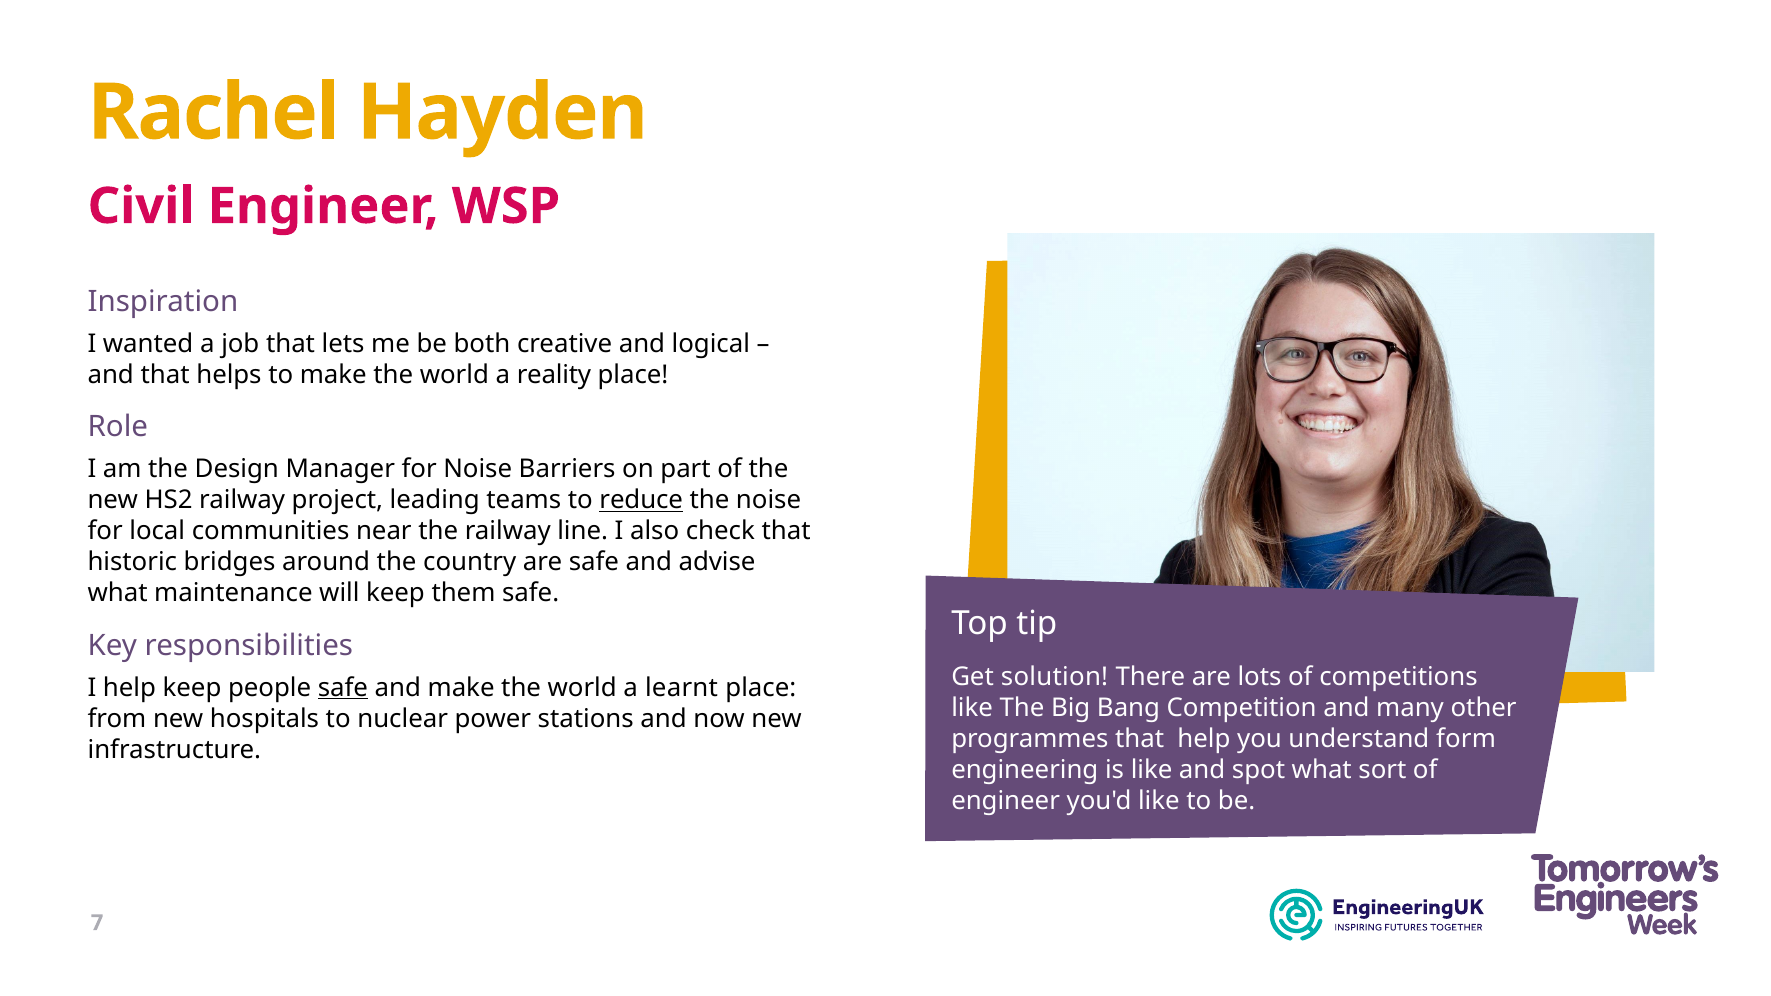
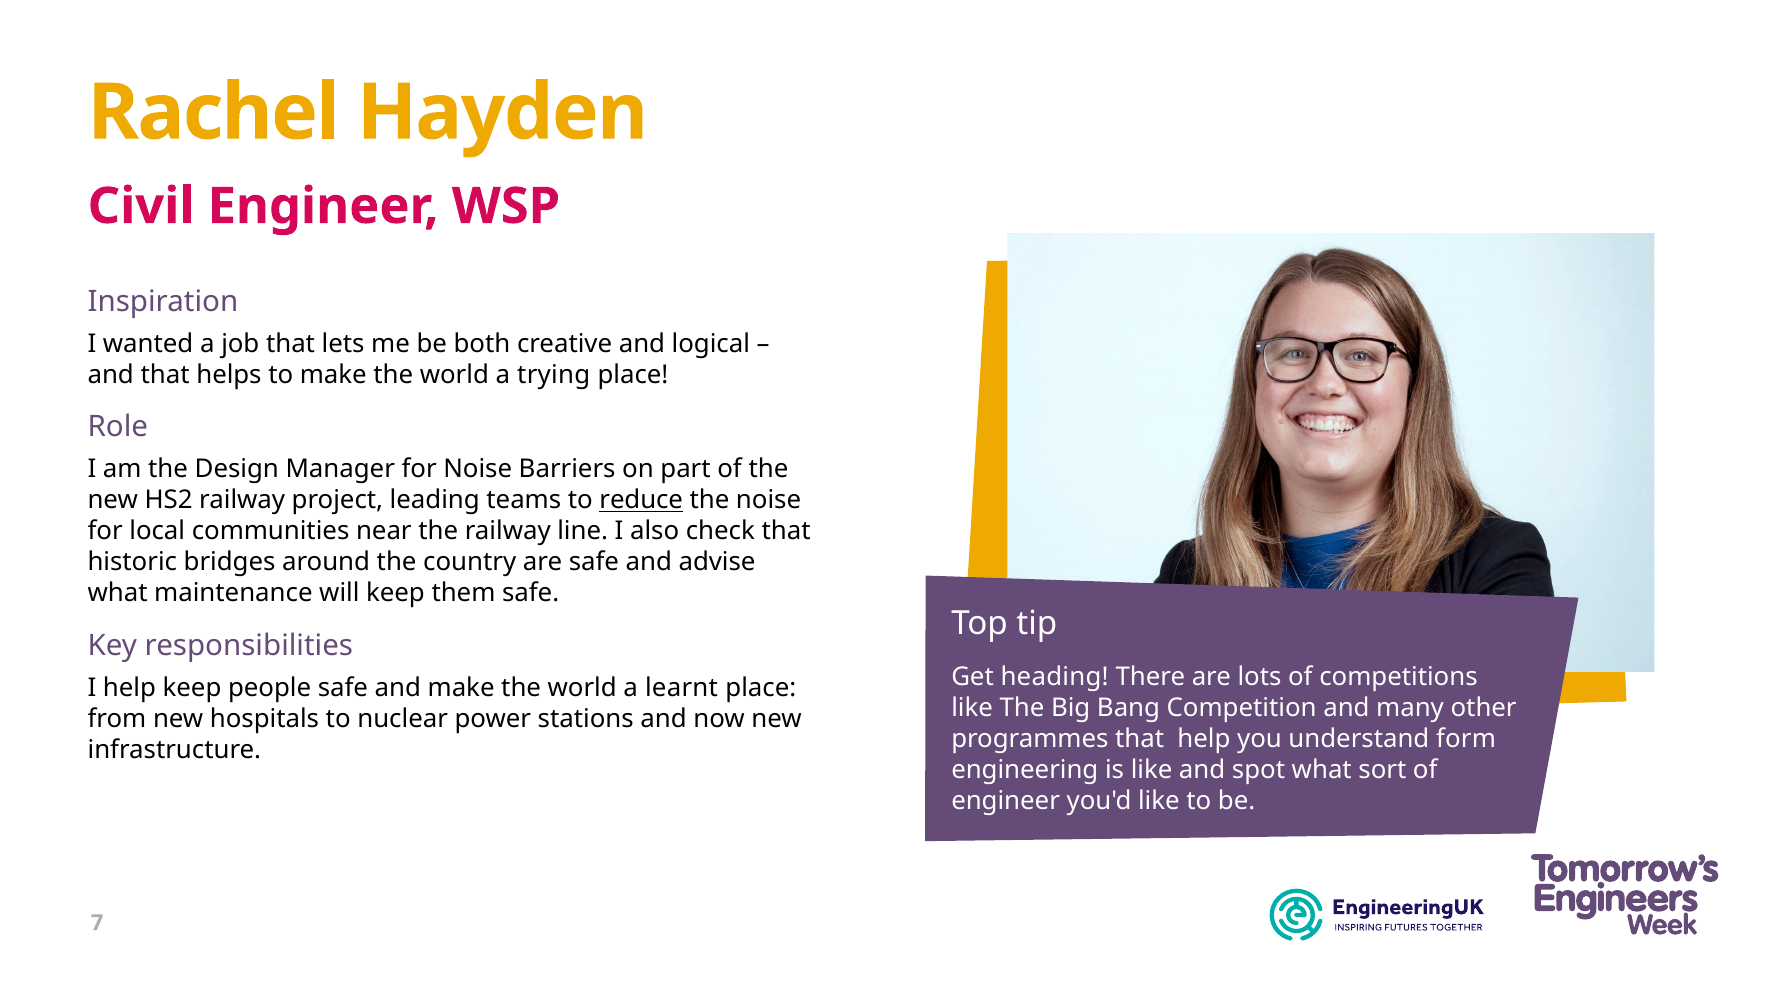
reality: reality -> trying
solution: solution -> heading
safe at (343, 688) underline: present -> none
